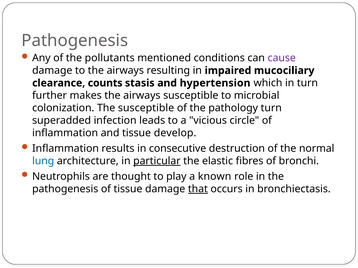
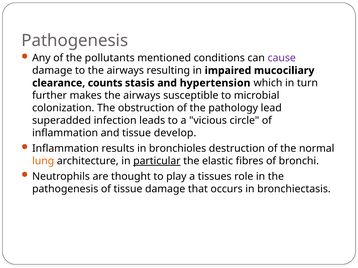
The susceptible: susceptible -> obstruction
pathology turn: turn -> lead
consecutive: consecutive -> bronchioles
lung colour: blue -> orange
known: known -> tissues
that underline: present -> none
